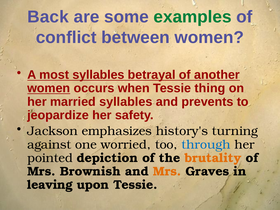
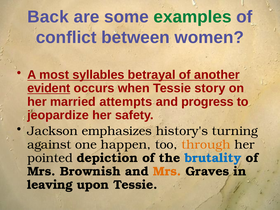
women at (49, 88): women -> evident
thing: thing -> story
married syllables: syllables -> attempts
prevents: prevents -> progress
worried: worried -> happen
through colour: blue -> orange
brutality colour: orange -> blue
